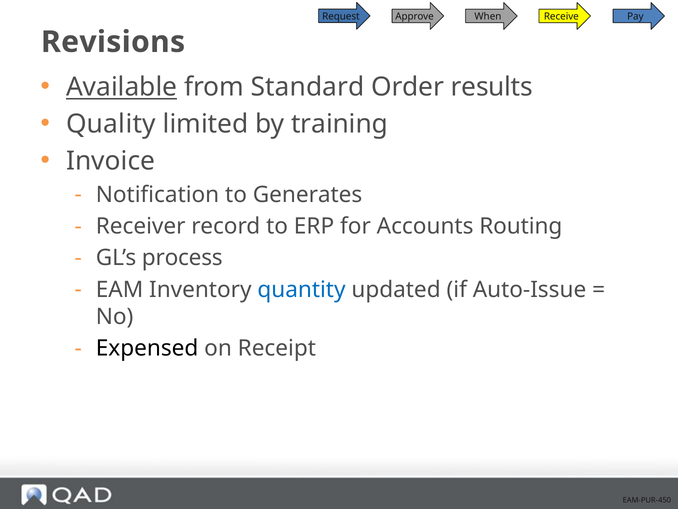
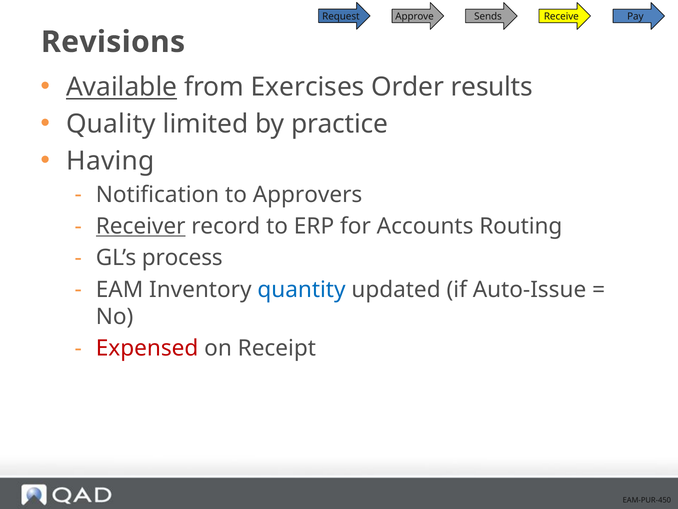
When: When -> Sends
Standard: Standard -> Exercises
training: training -> practice
Invoice: Invoice -> Having
Generates: Generates -> Approvers
Receiver underline: none -> present
Expensed colour: black -> red
